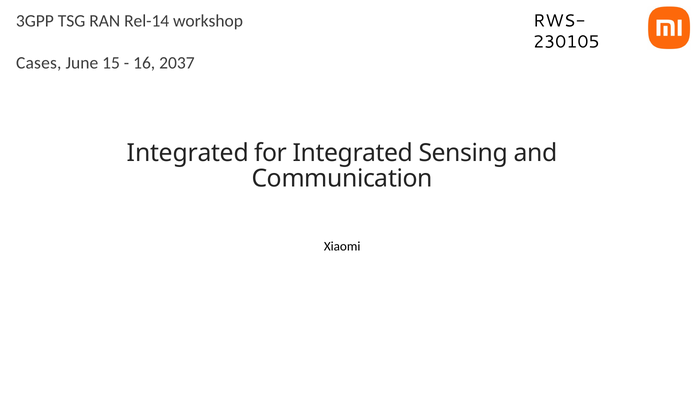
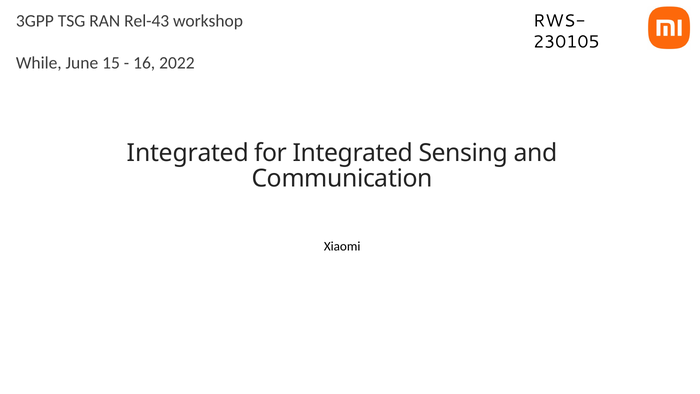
Rel-14: Rel-14 -> Rel-43
Cases: Cases -> While
2037: 2037 -> 2022
